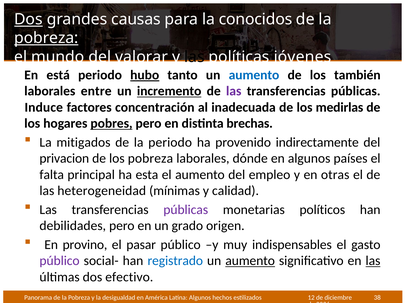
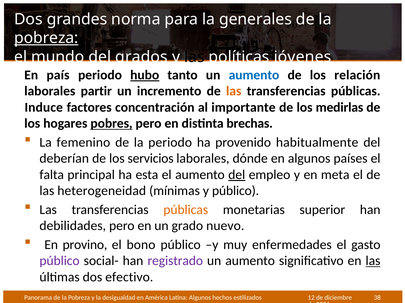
Dos at (28, 19) underline: present -> none
causas: causas -> norma
conocidos: conocidos -> generales
valorar: valorar -> grados
está: está -> país
también: también -> relación
entre: entre -> partir
incremento underline: present -> none
las at (234, 91) colour: purple -> orange
inadecuada: inadecuada -> importante
mitigados: mitigados -> femenino
indirectamente: indirectamente -> habitualmente
privacion: privacion -> deberían
los pobreza: pobreza -> servicios
del at (237, 175) underline: none -> present
otras: otras -> meta
y calidad: calidad -> público
públicas at (186, 210) colour: purple -> orange
políticos: políticos -> superior
origen: origen -> nuevo
pasar: pasar -> bono
indispensables: indispensables -> enfermedades
registrado colour: blue -> purple
aumento at (250, 261) underline: present -> none
